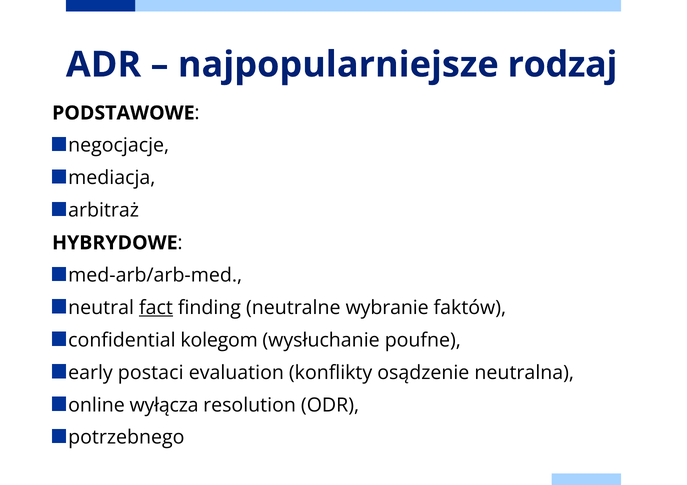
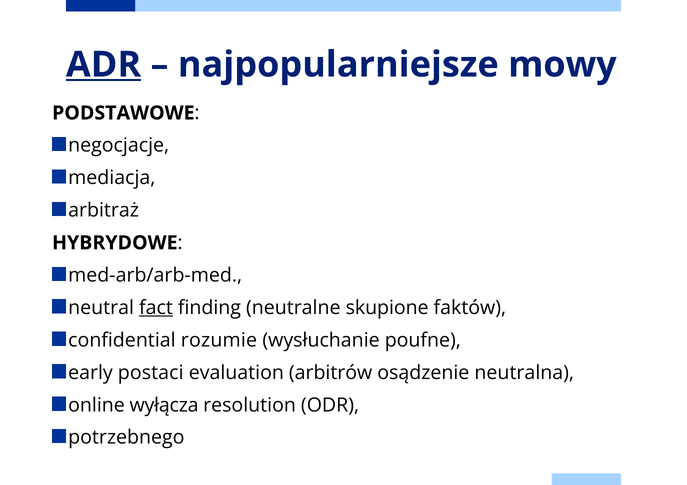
ADR underline: none -> present
rodzaj: rodzaj -> mowy
wybranie: wybranie -> skupione
kolegom: kolegom -> rozumie
konflikty: konflikty -> arbitrów
